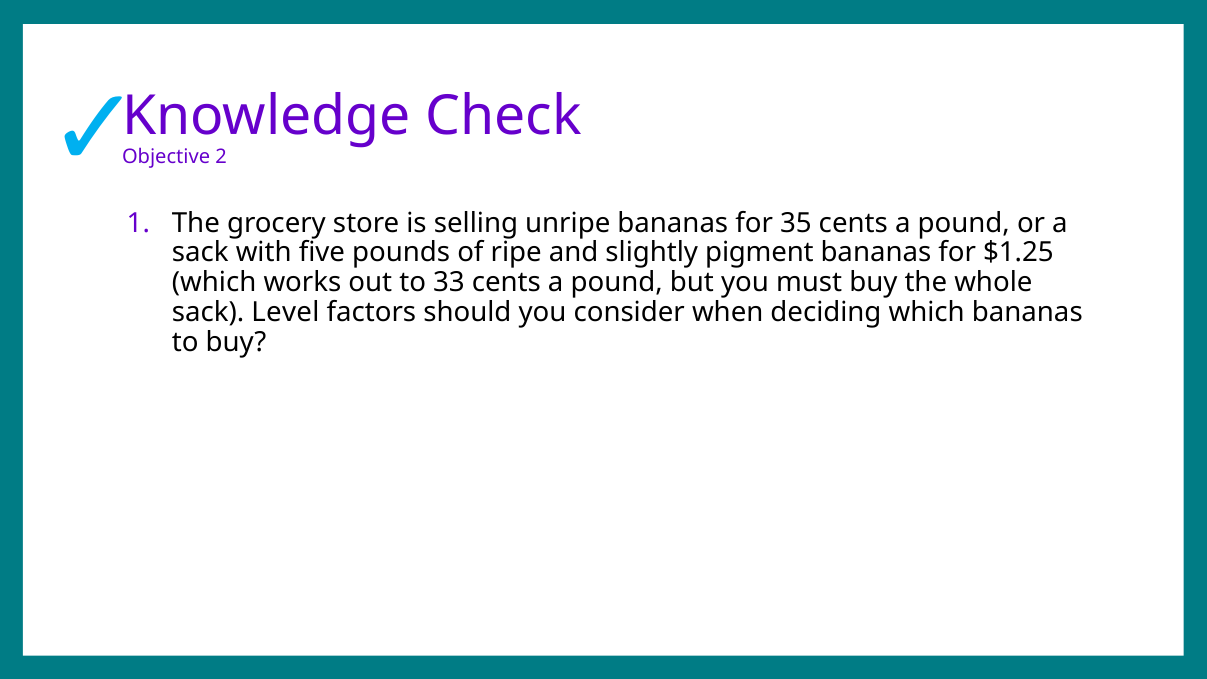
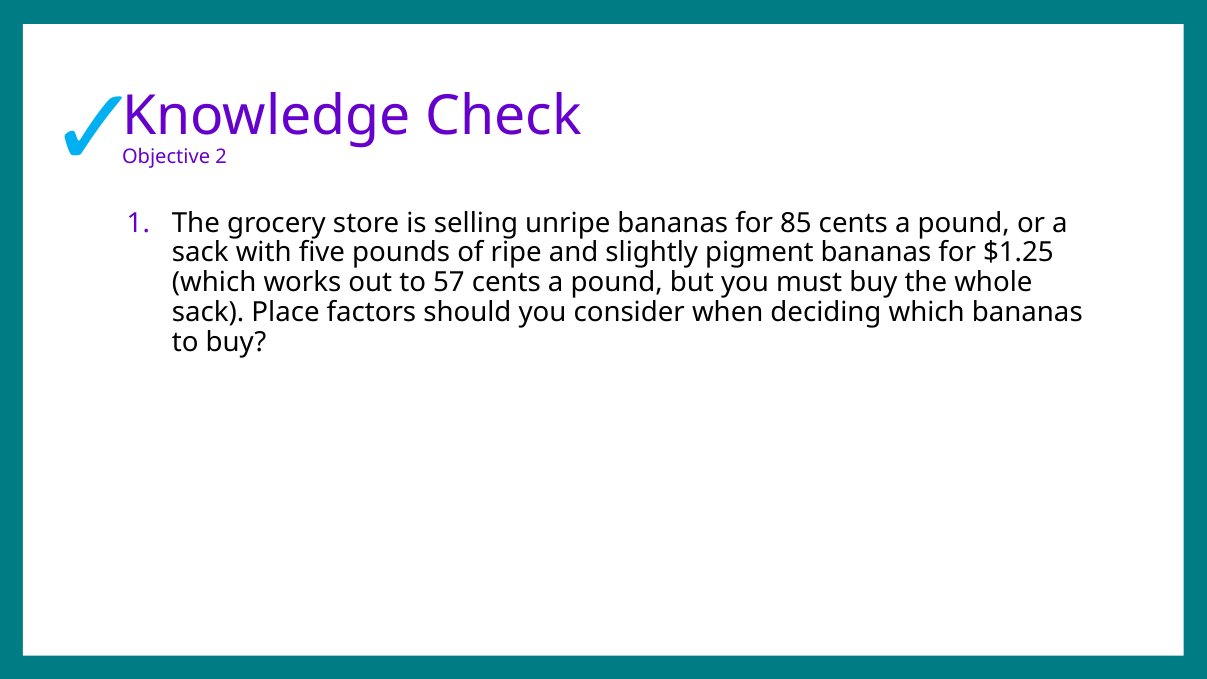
35: 35 -> 85
33: 33 -> 57
Level: Level -> Place
